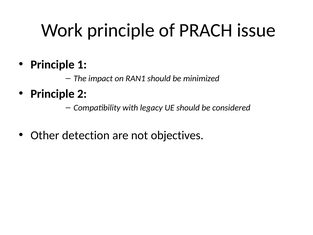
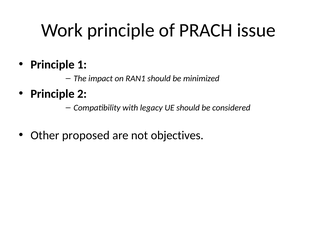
detection: detection -> proposed
